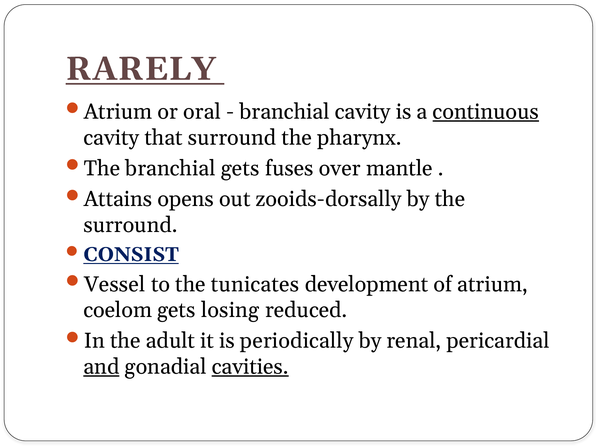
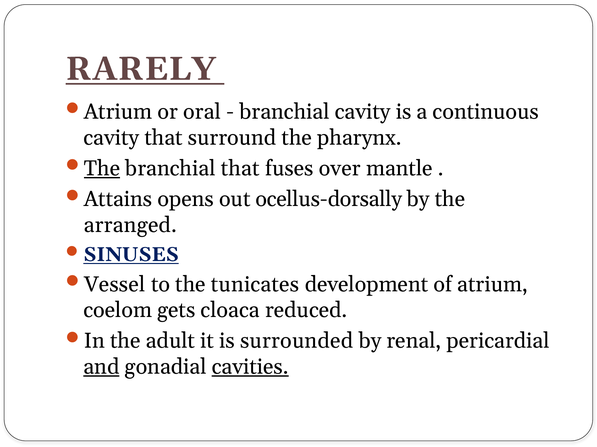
continuous underline: present -> none
The at (102, 169) underline: none -> present
branchial gets: gets -> that
zooids-dorsally: zooids-dorsally -> ocellus-dorsally
surround at (130, 225): surround -> arranged
CONSIST: CONSIST -> SINUSES
losing: losing -> cloaca
periodically: periodically -> surrounded
